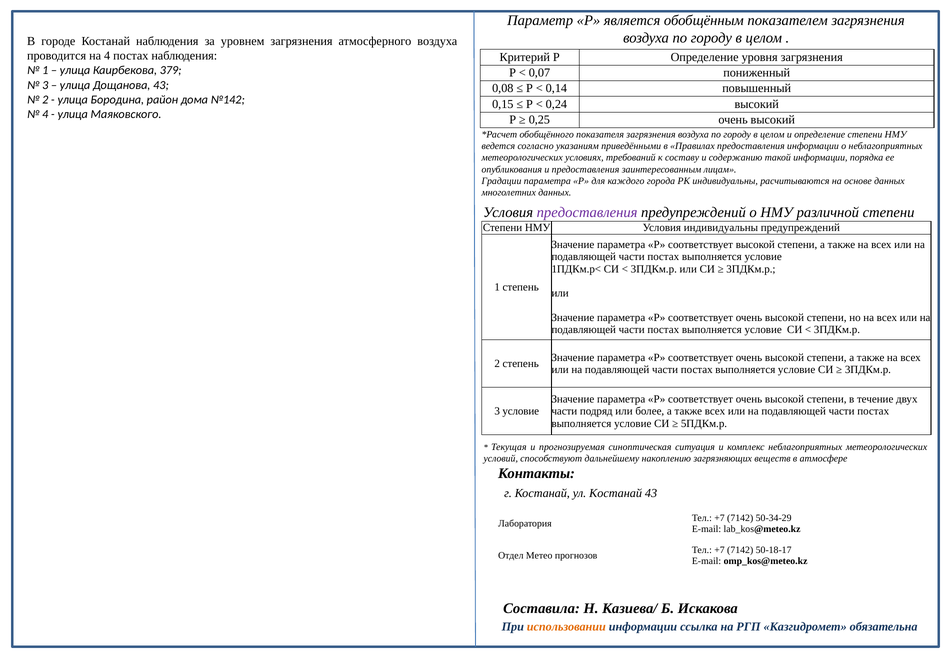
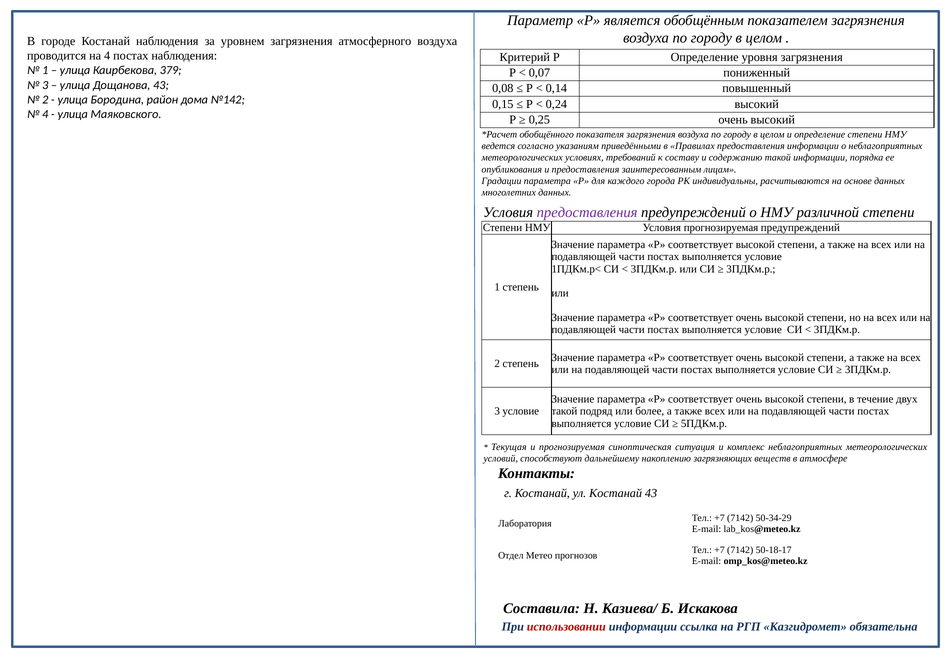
Условия индивидуальны: индивидуальны -> прогнозируемая
части at (564, 412): части -> такой
использовании colour: orange -> red
